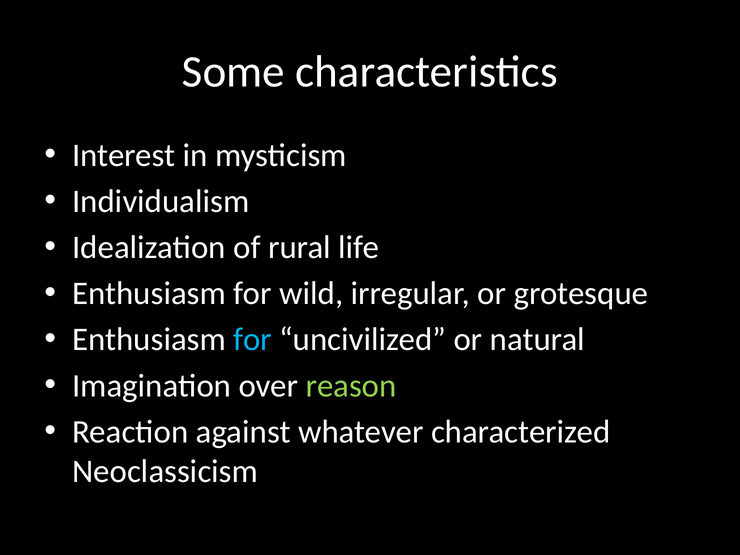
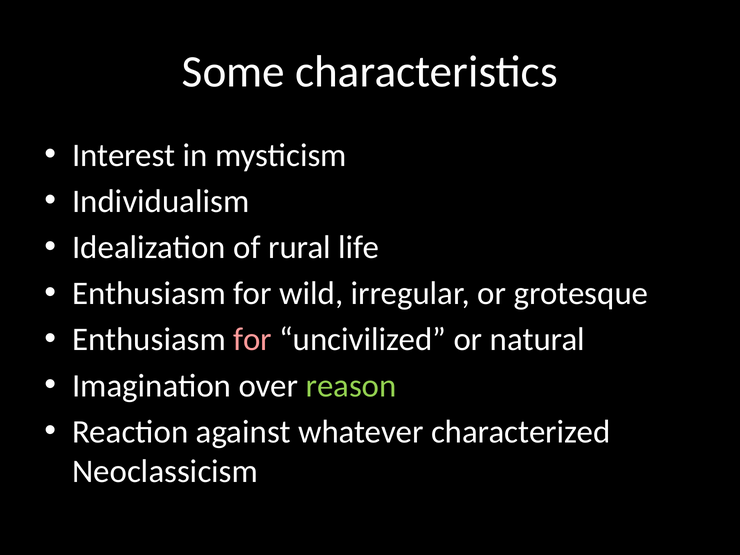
for at (253, 340) colour: light blue -> pink
